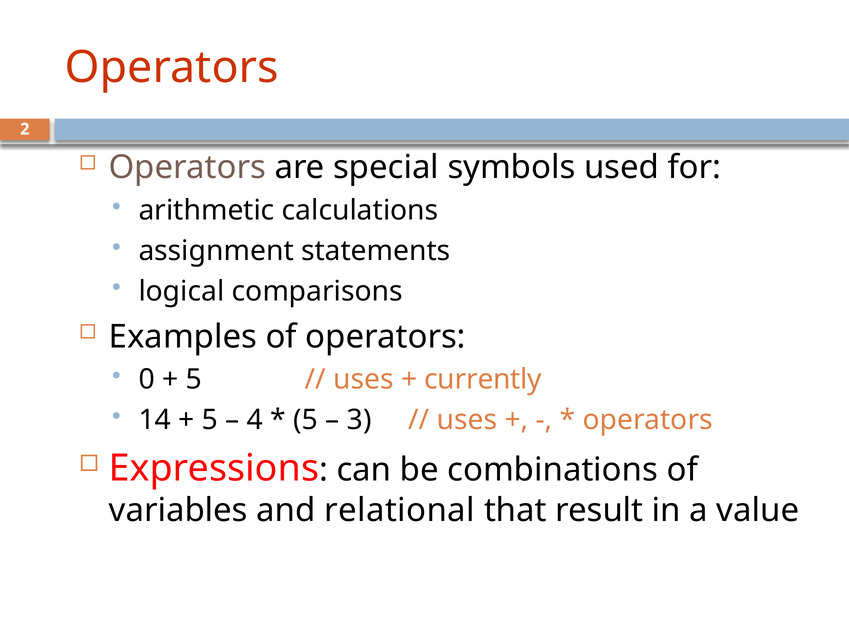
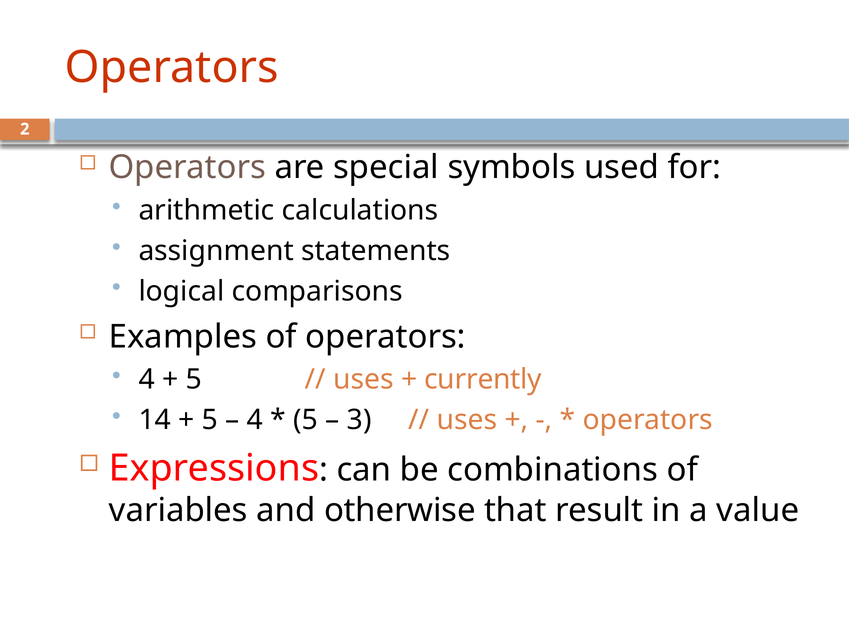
0 at (147, 380): 0 -> 4
relational: relational -> otherwise
